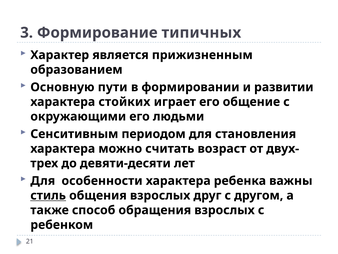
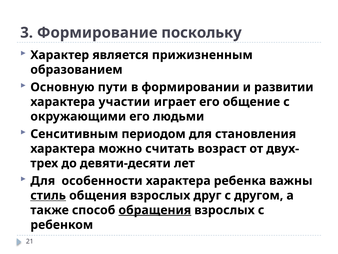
типичных: типичных -> поскольку
стойких: стойких -> участии
обращения underline: none -> present
